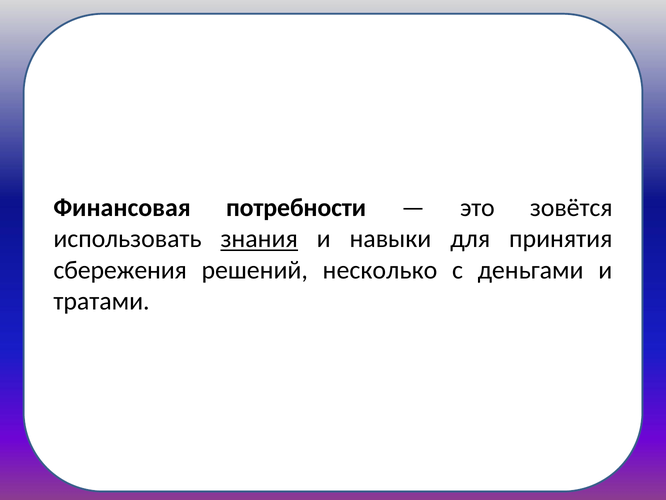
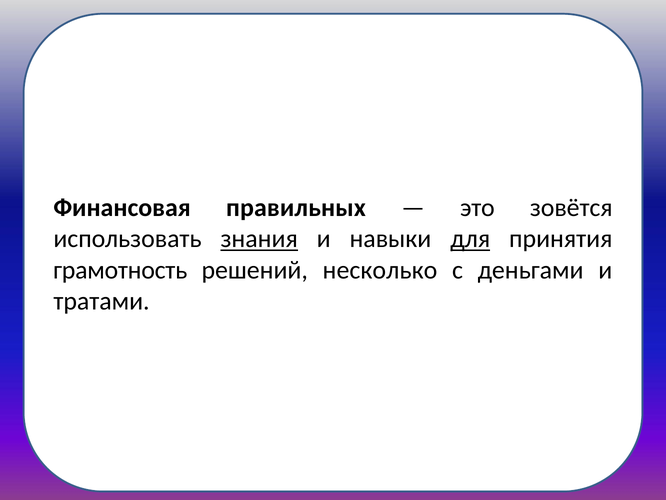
потребности: потребности -> правильных
для underline: none -> present
сбережения: сбережения -> грамотность
